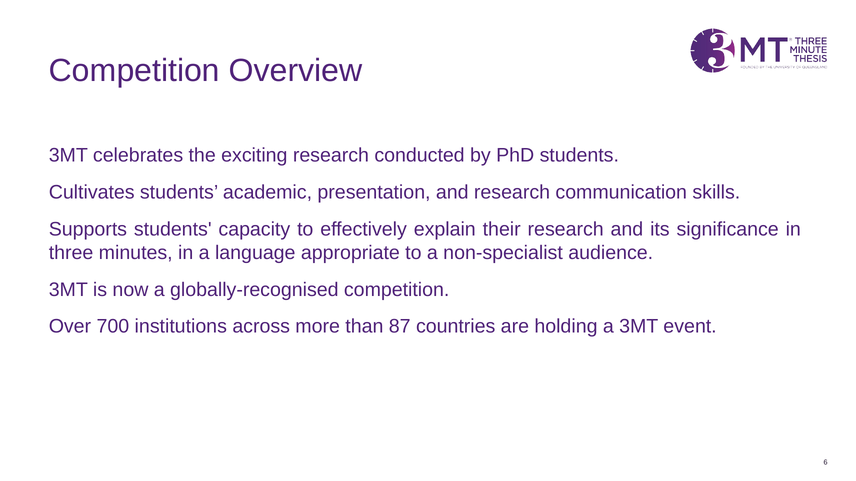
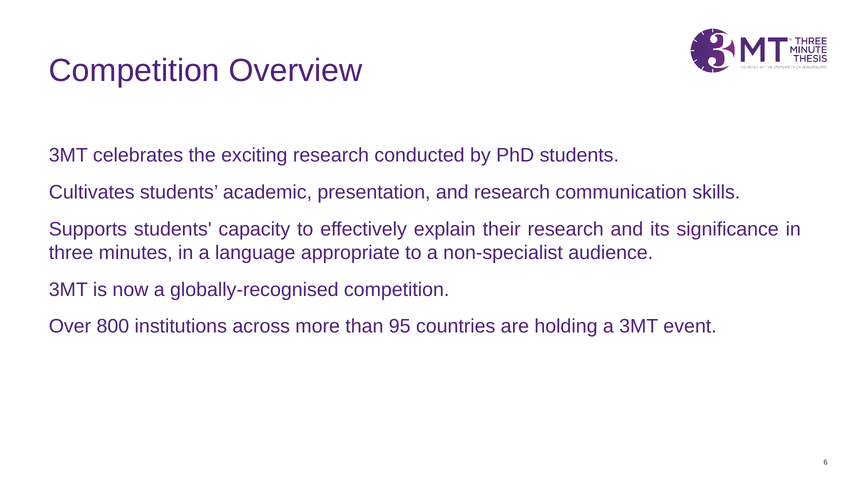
700: 700 -> 800
87: 87 -> 95
